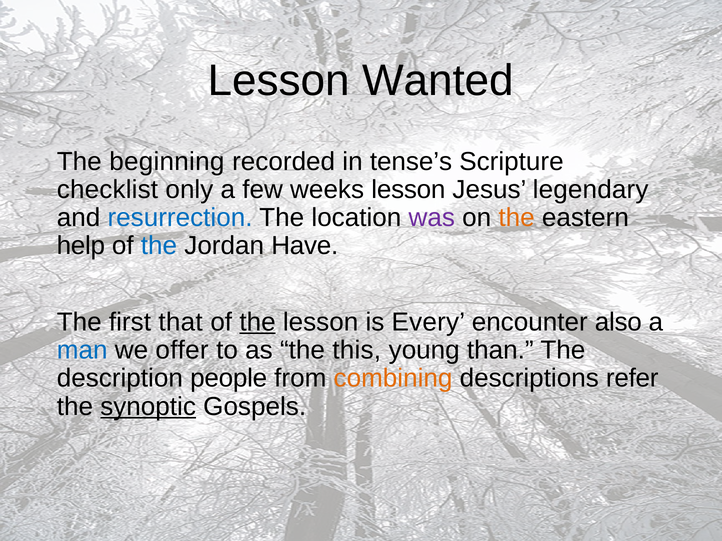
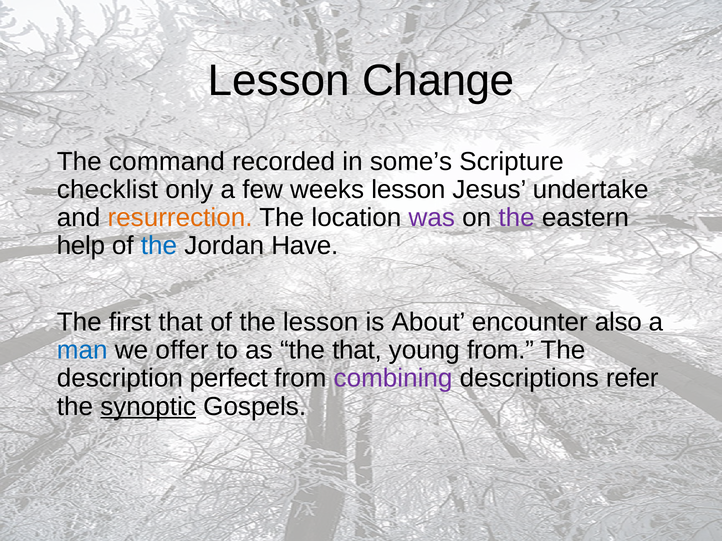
Wanted: Wanted -> Change
beginning: beginning -> command
tense’s: tense’s -> some’s
legendary: legendary -> undertake
resurrection colour: blue -> orange
the at (517, 218) colour: orange -> purple
the at (258, 322) underline: present -> none
Every: Every -> About
the this: this -> that
young than: than -> from
people: people -> perfect
combining colour: orange -> purple
